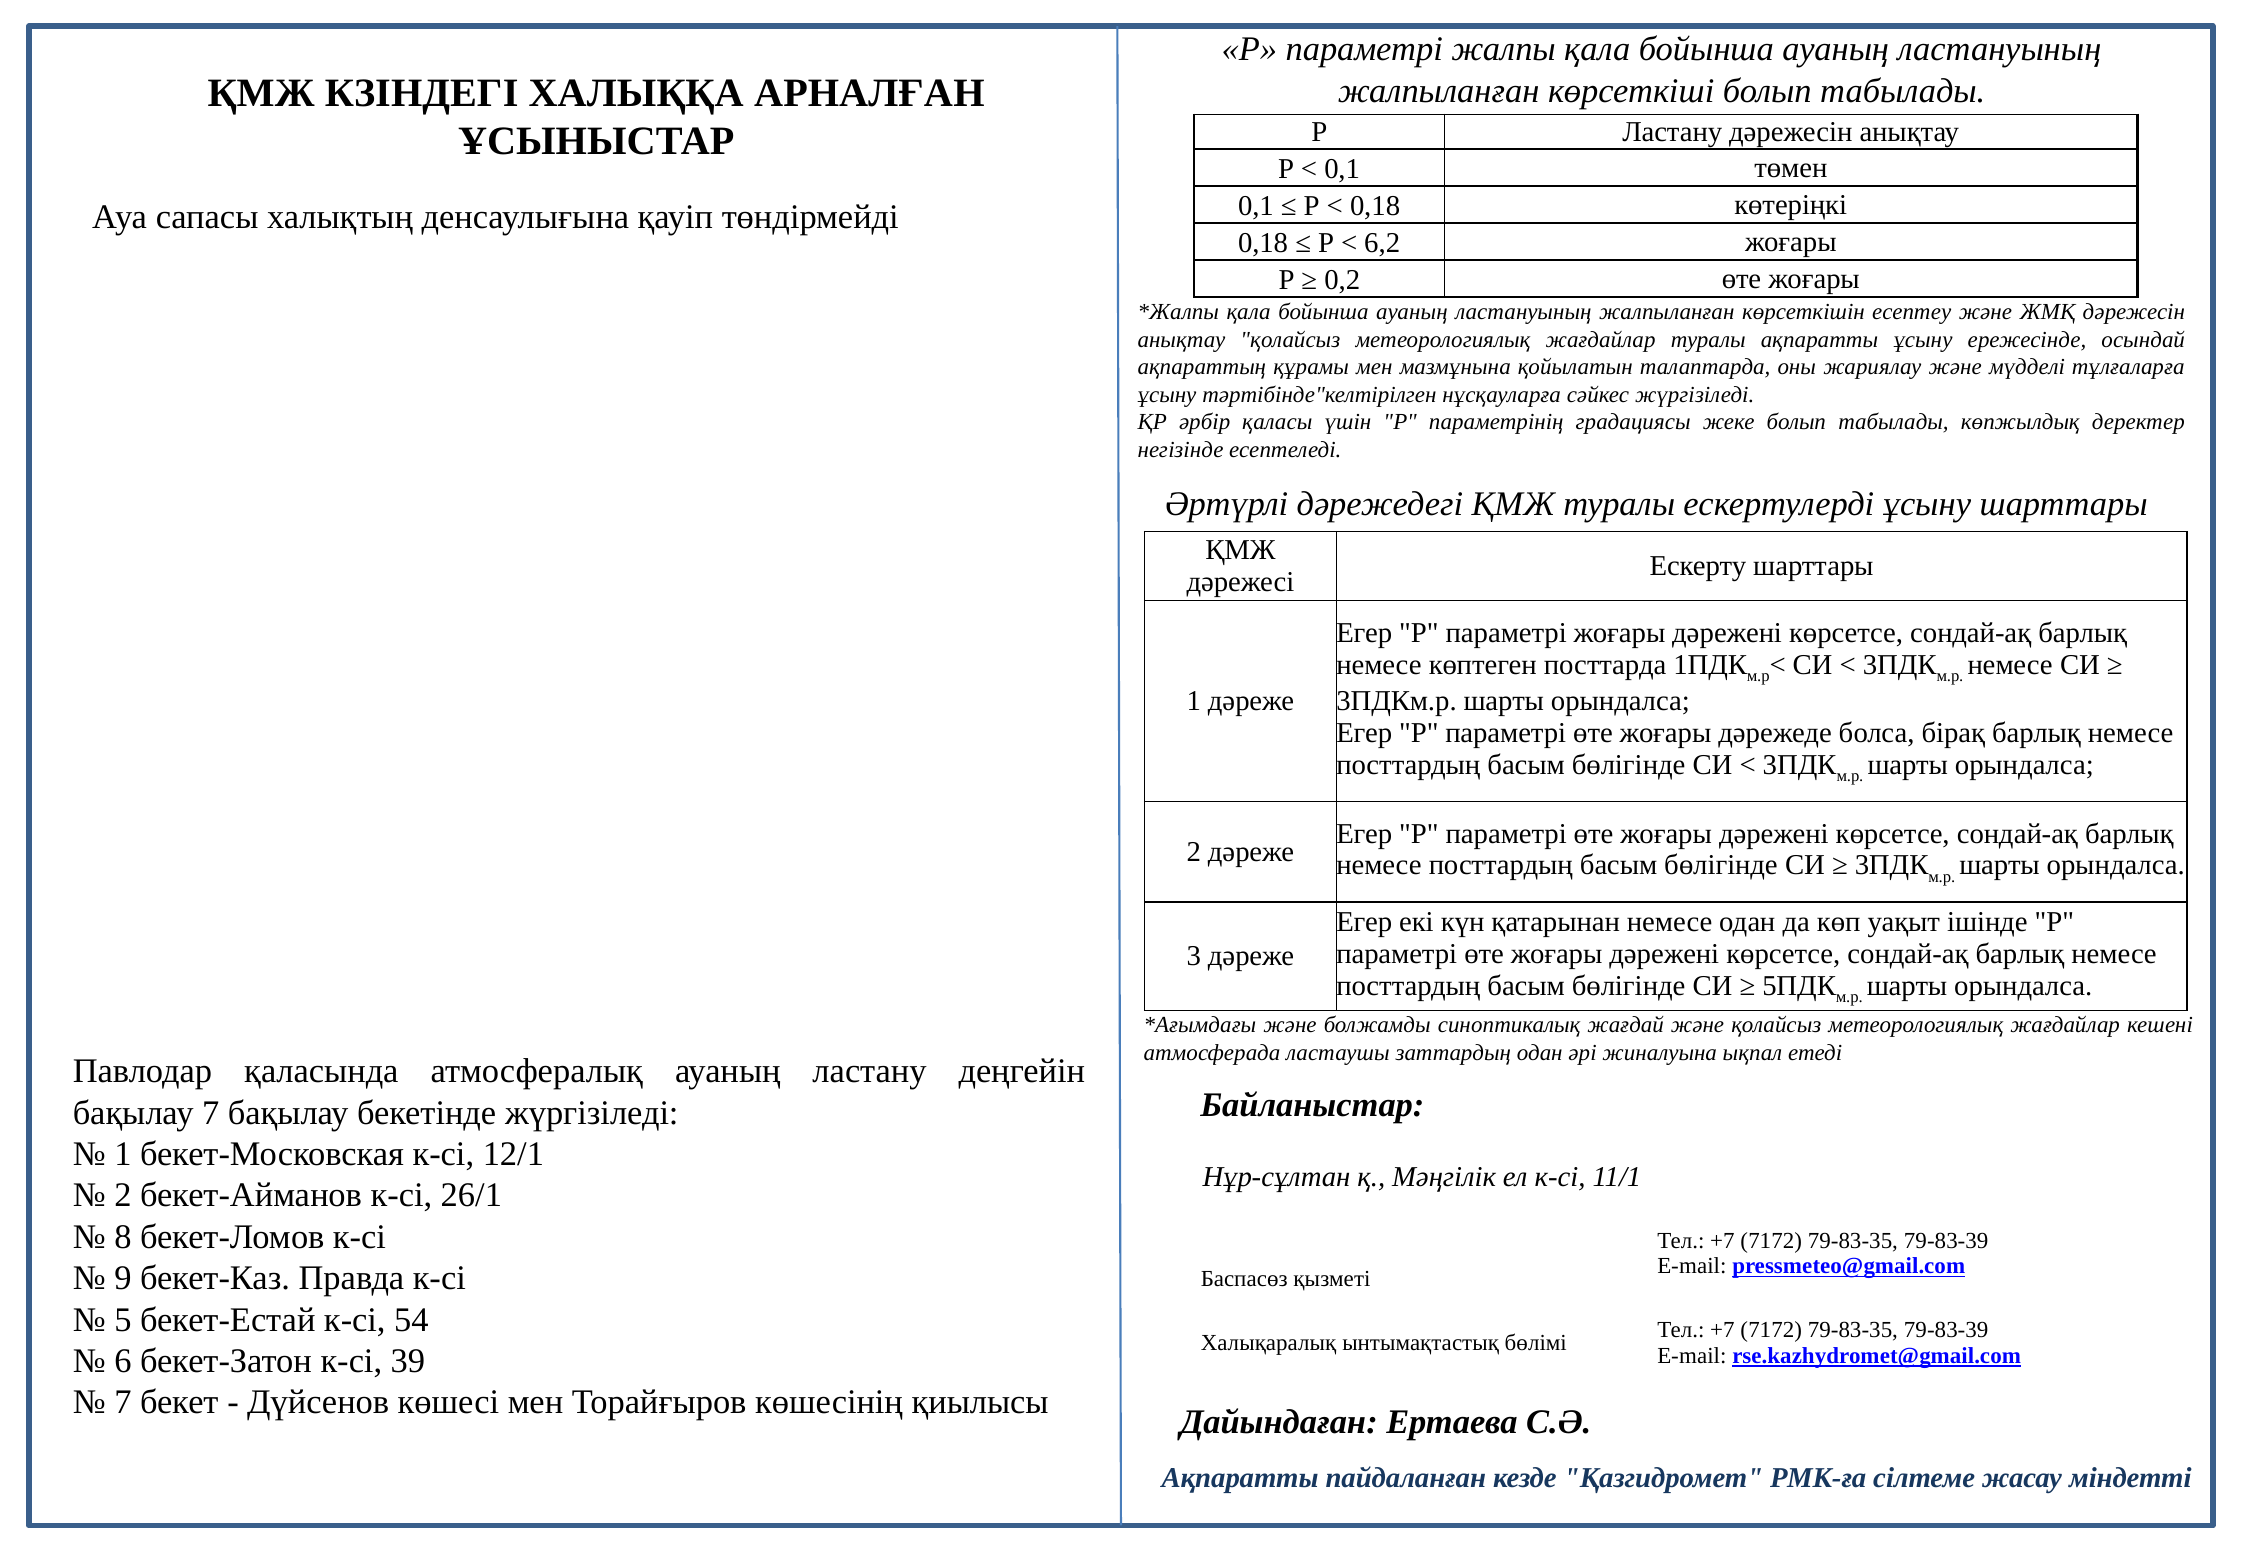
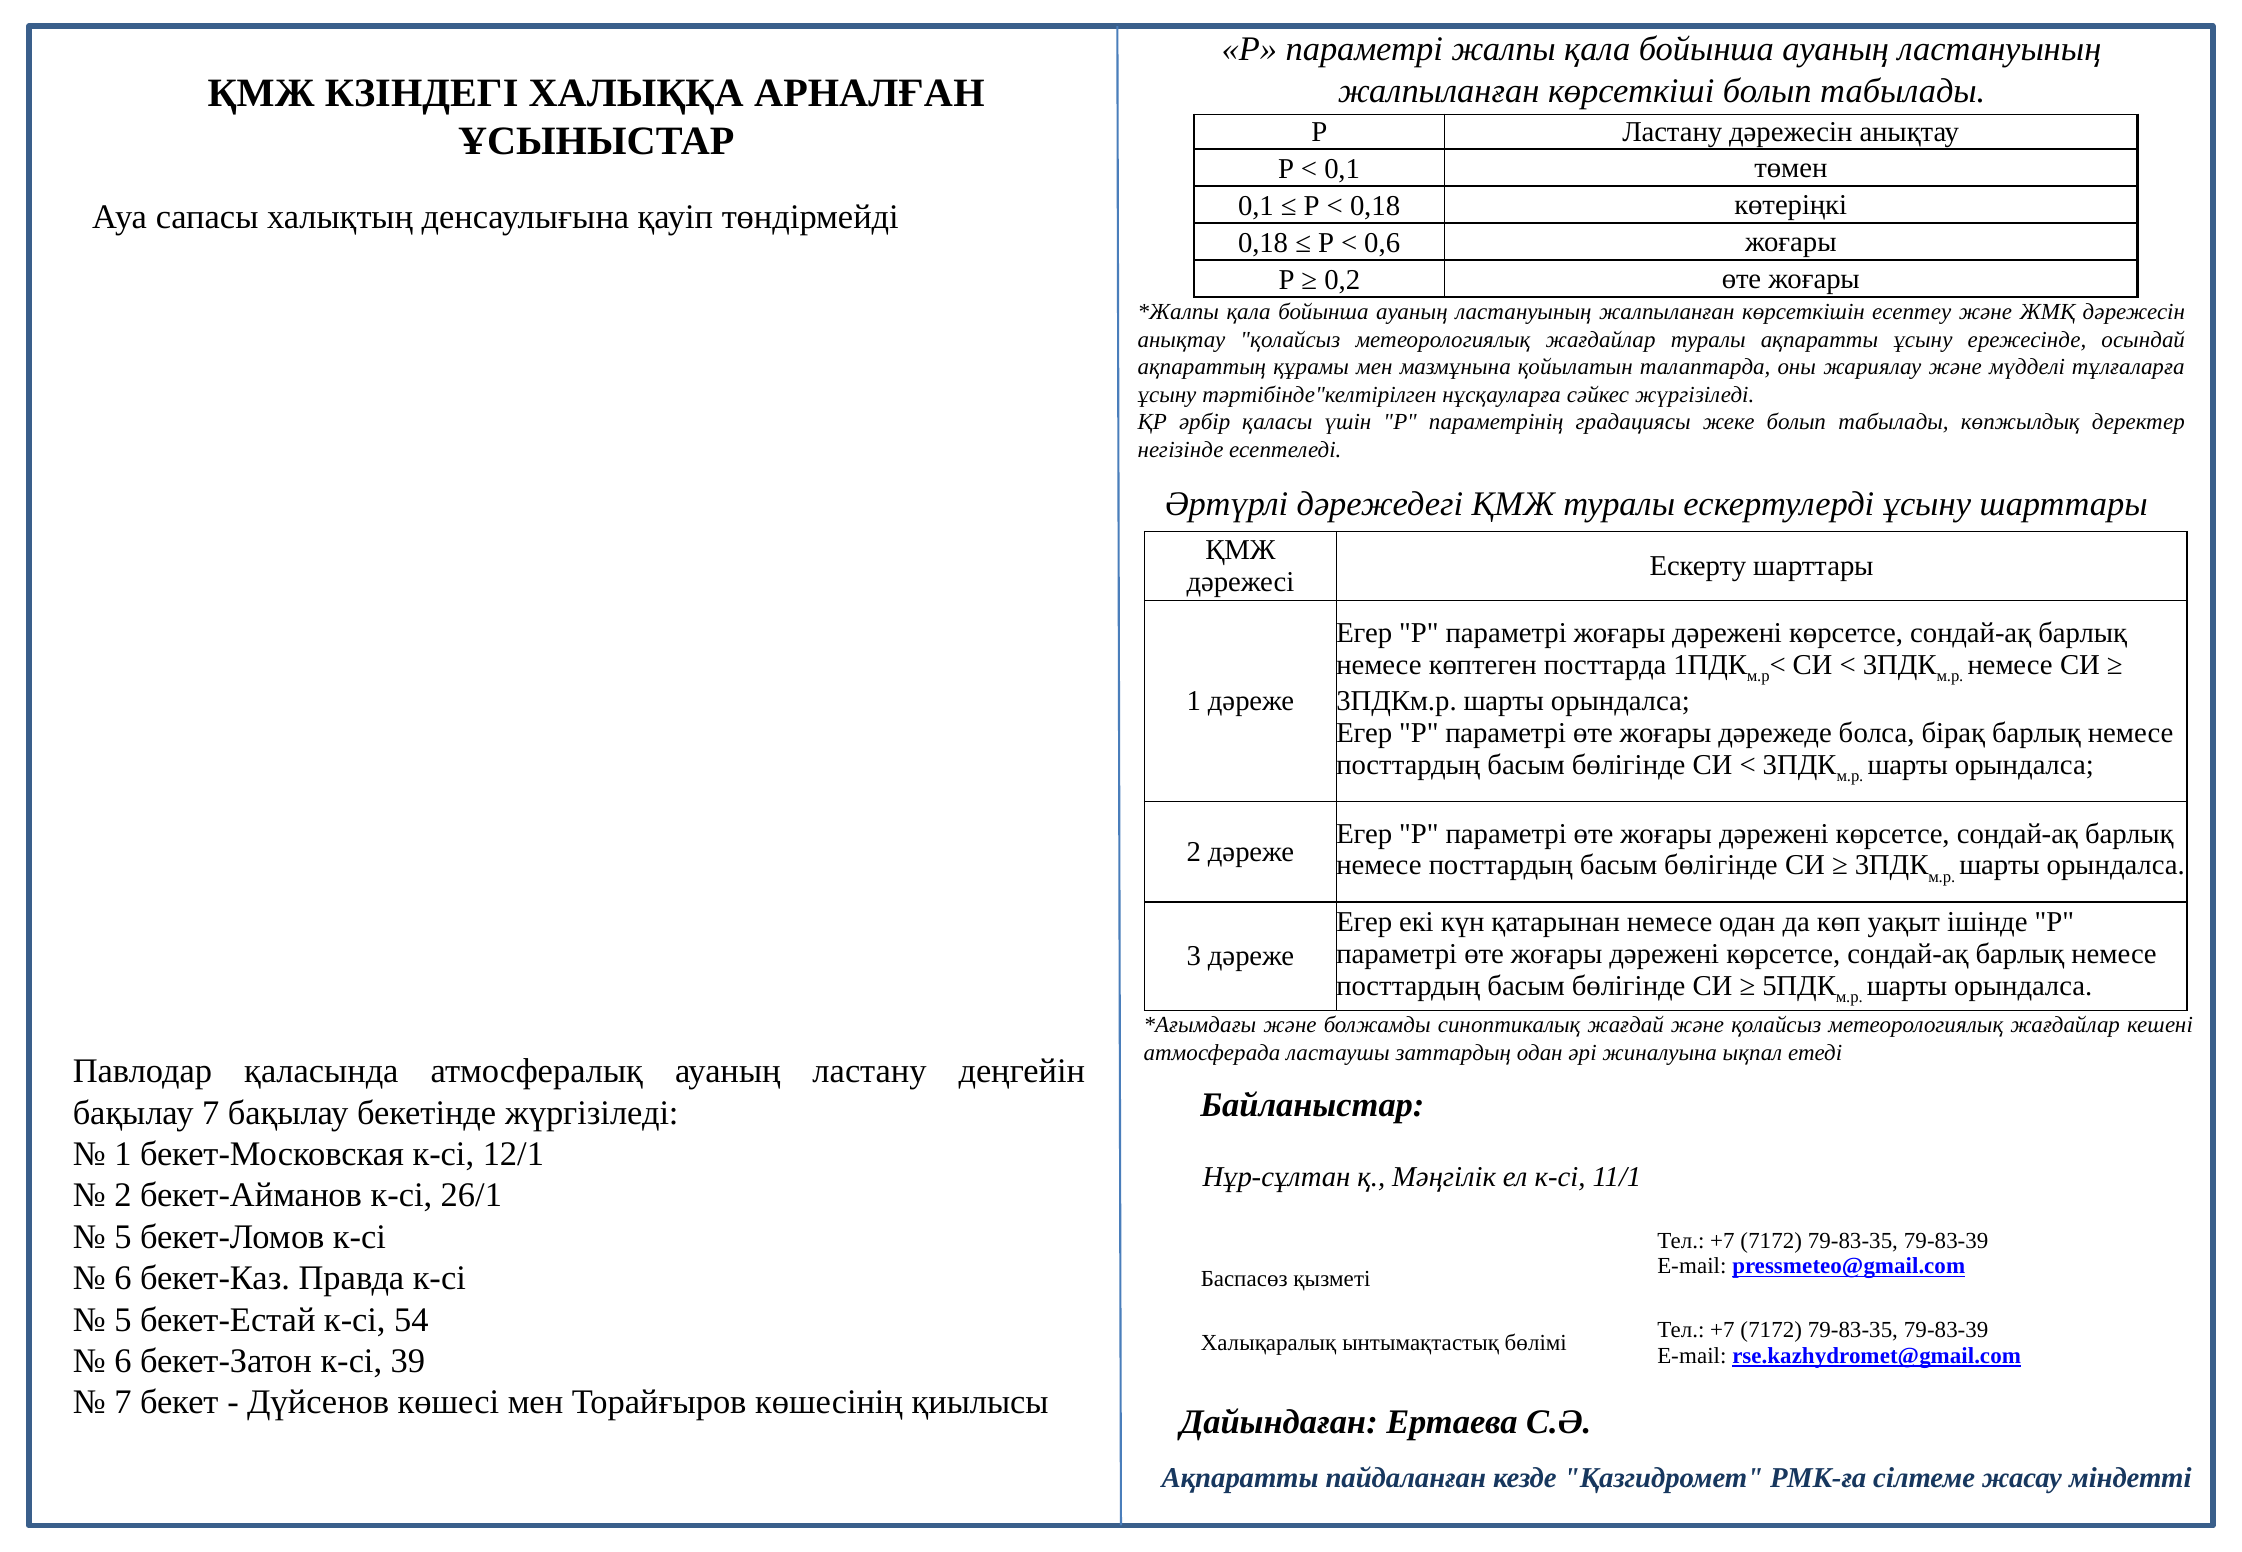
6,2: 6,2 -> 0,6
8 at (123, 1237): 8 -> 5
9 at (123, 1278): 9 -> 6
